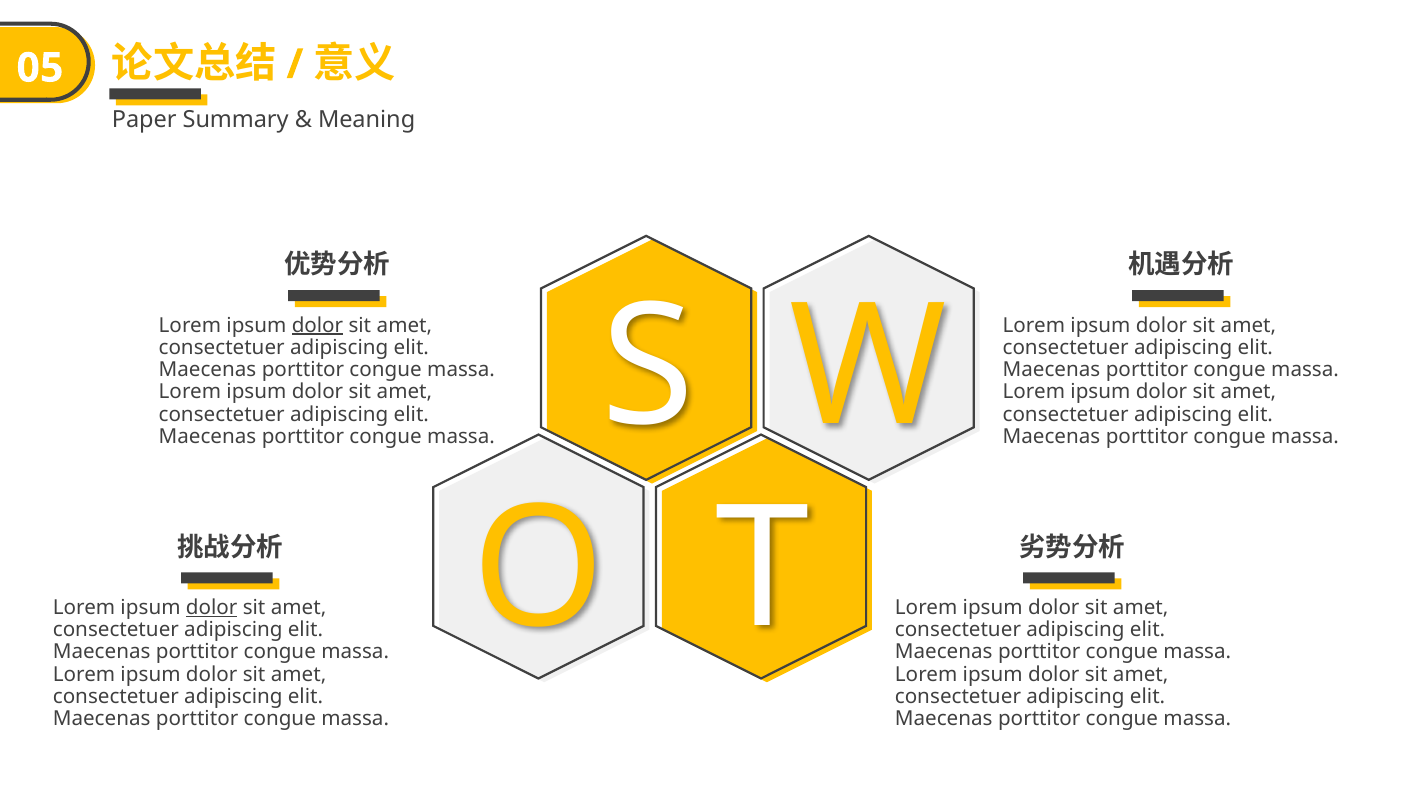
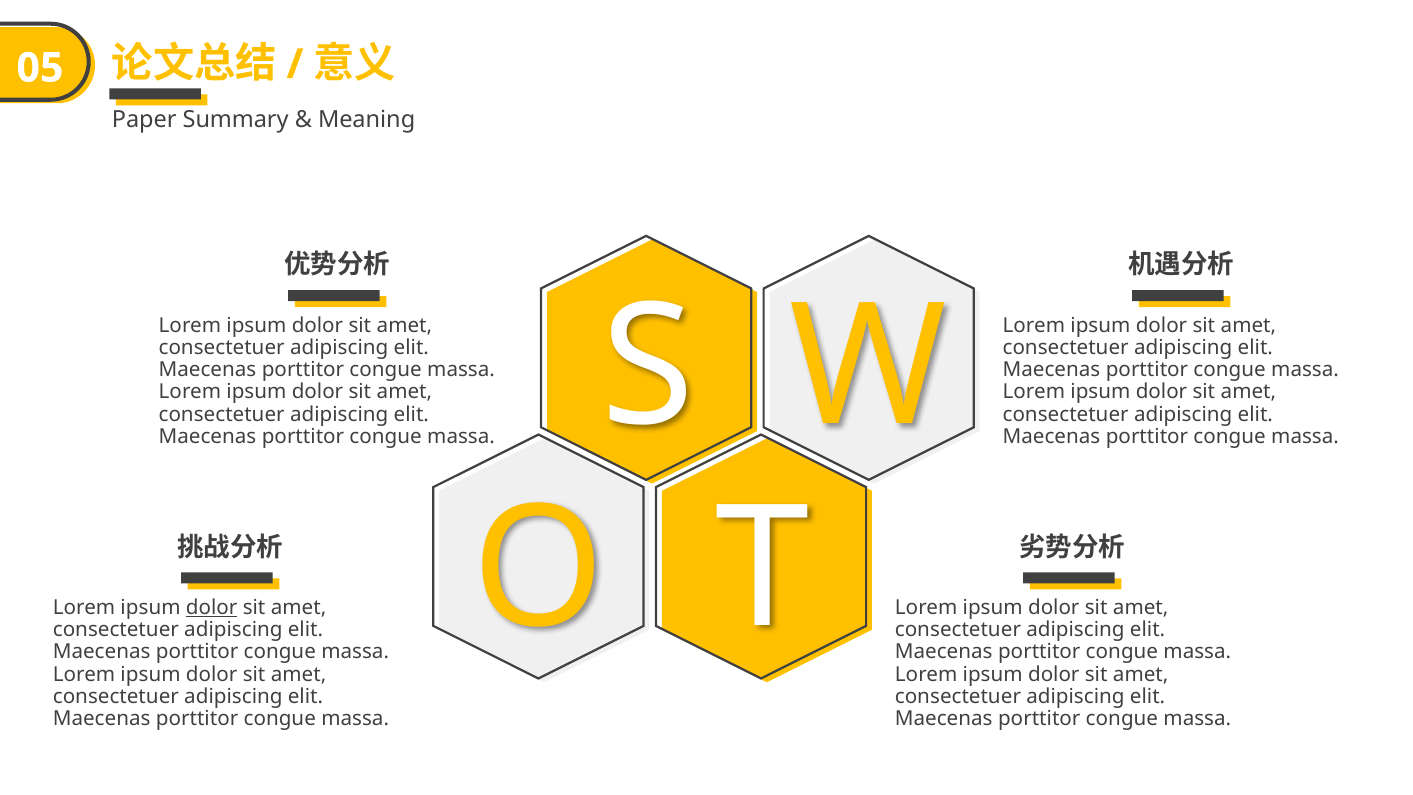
dolor at (317, 325) underline: present -> none
